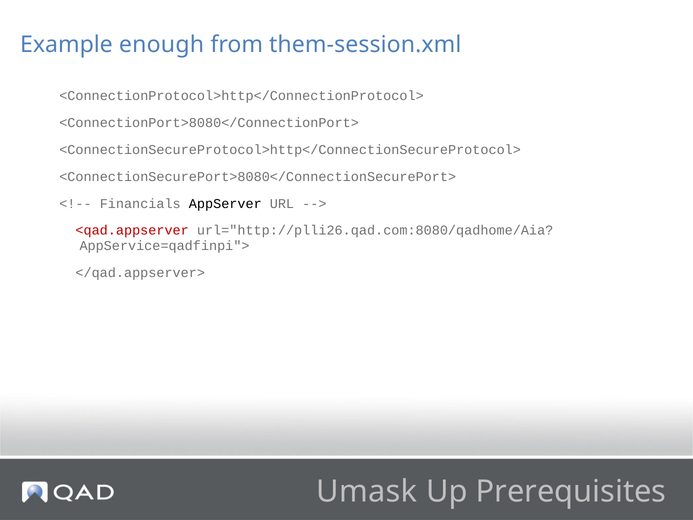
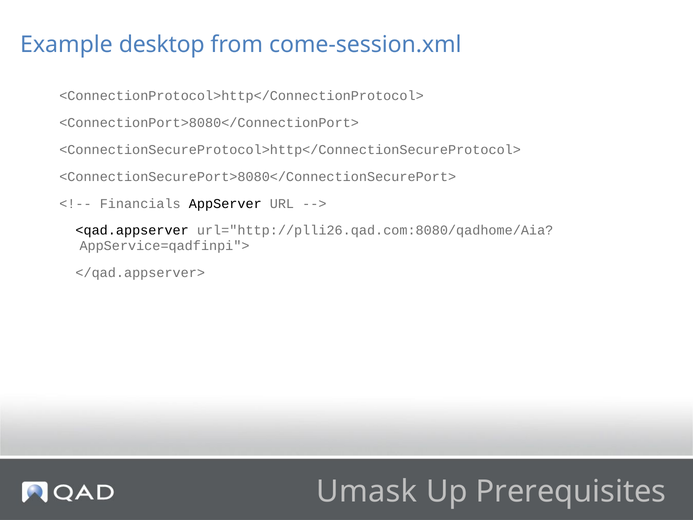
enough: enough -> desktop
them-session.xml: them-session.xml -> come-session.xml
<qad.appserver colour: red -> black
